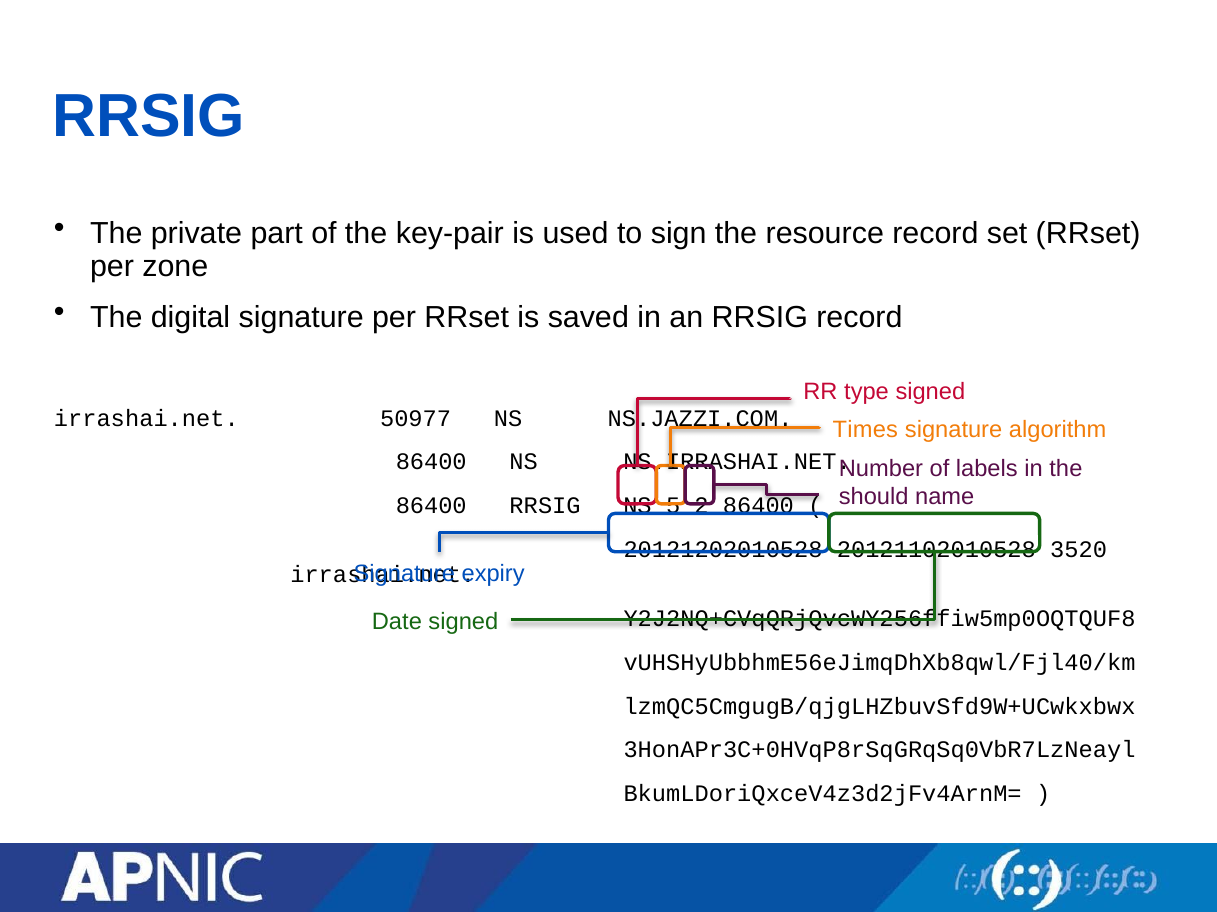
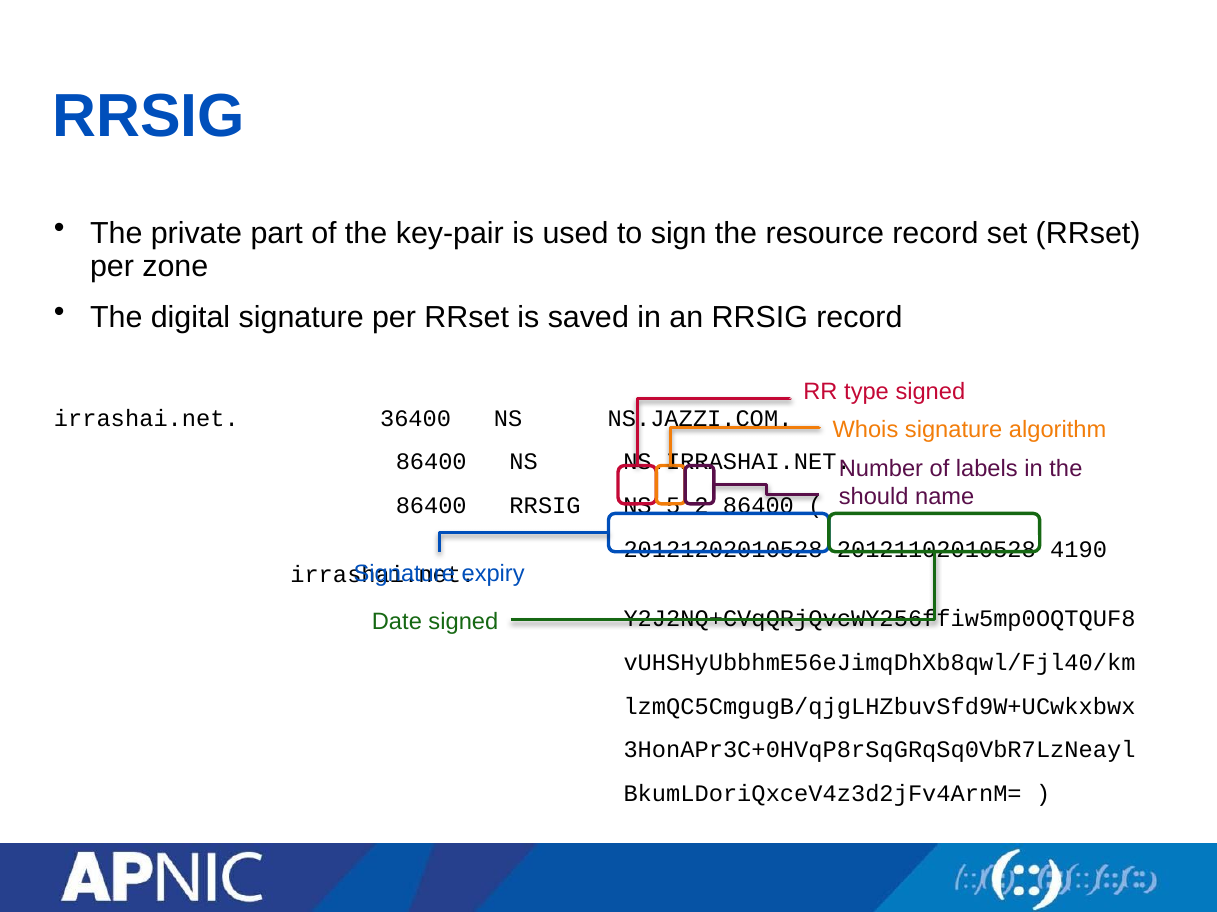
50977: 50977 -> 36400
Times: Times -> Whois
3520: 3520 -> 4190
